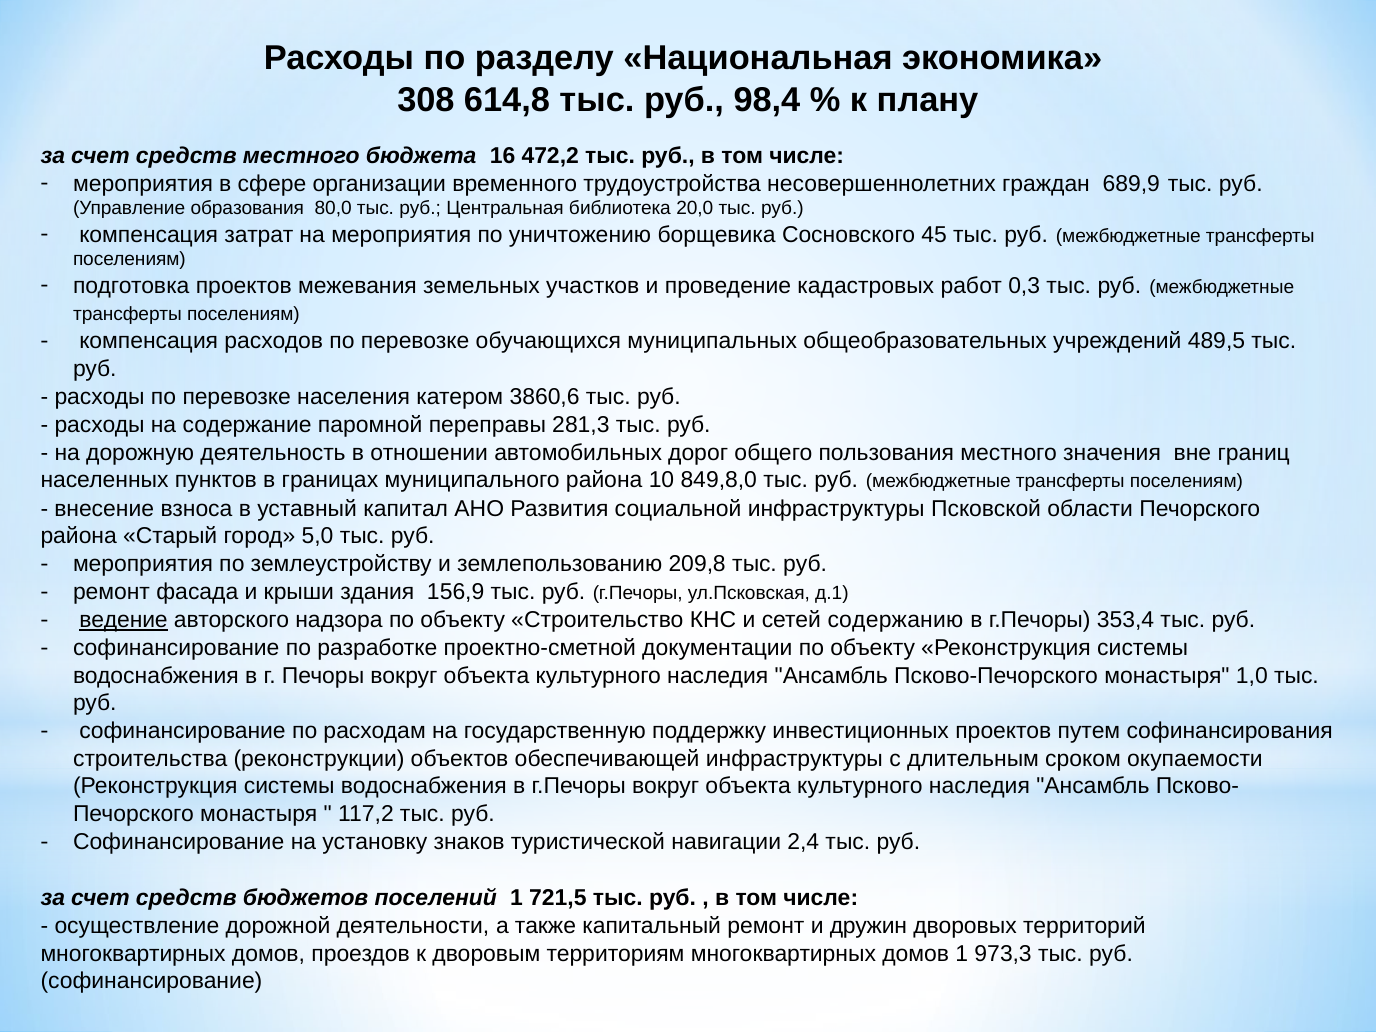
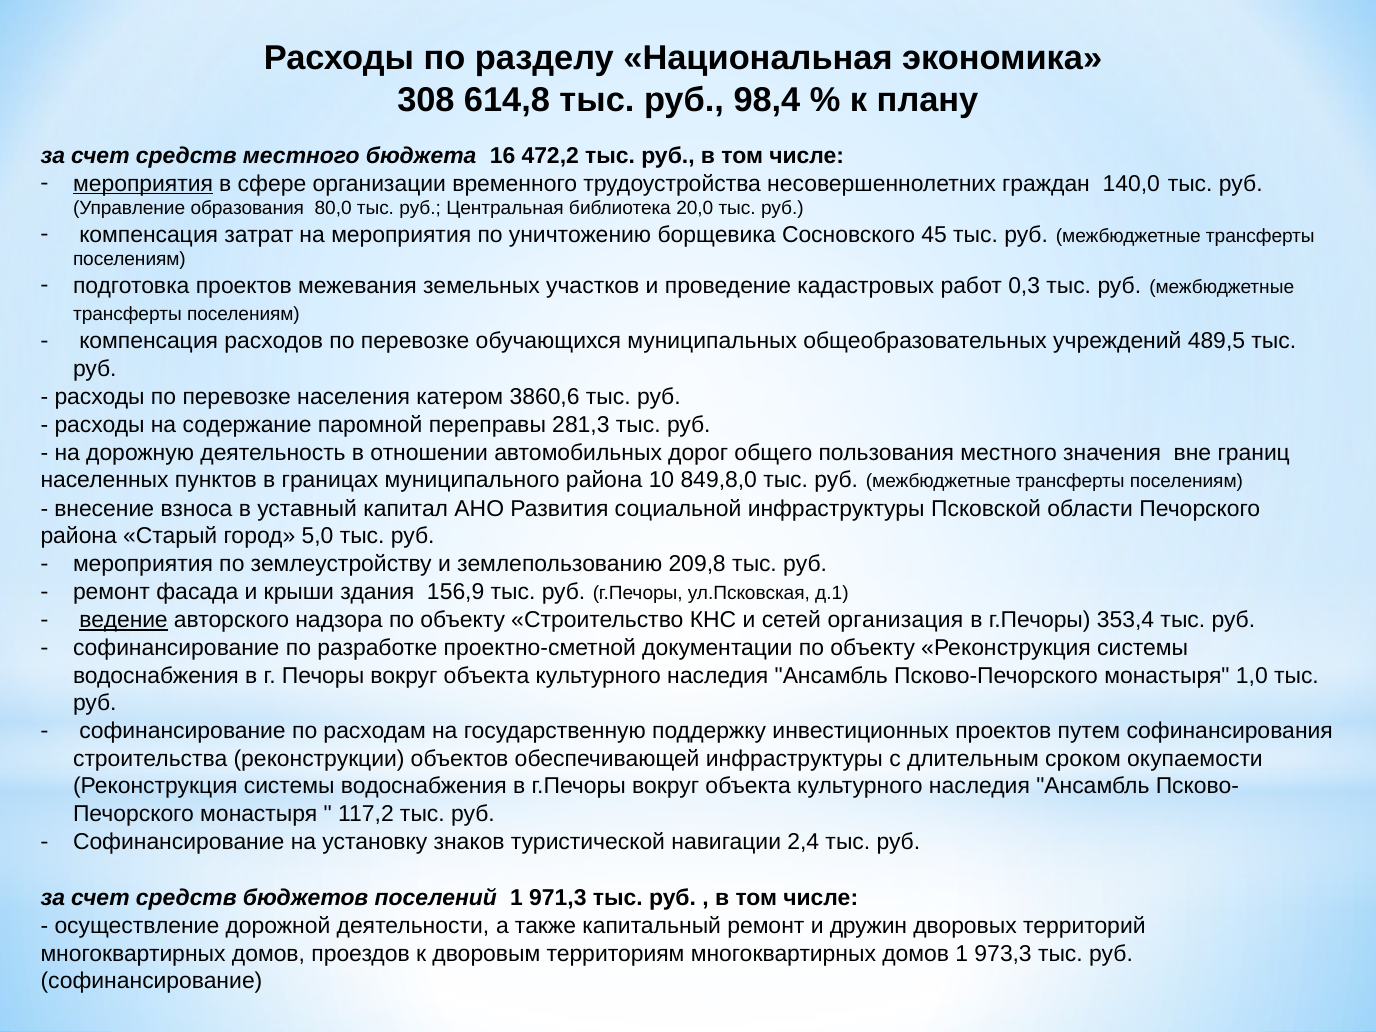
мероприятия at (143, 184) underline: none -> present
689,9: 689,9 -> 140,0
содержанию: содержанию -> организация
721,5: 721,5 -> 971,3
